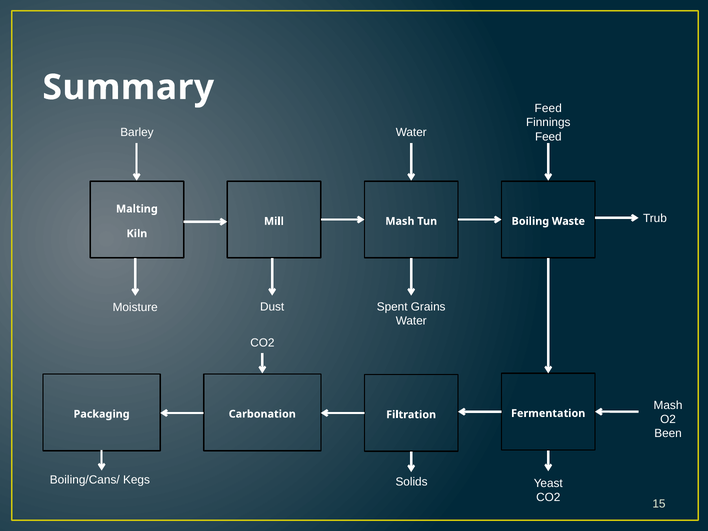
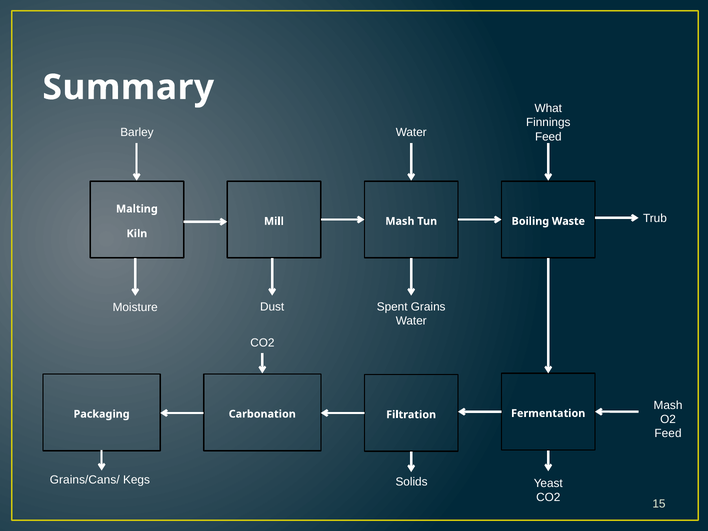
Feed at (548, 108): Feed -> What
Been at (668, 433): Been -> Feed
Boiling/Cans/: Boiling/Cans/ -> Grains/Cans/
